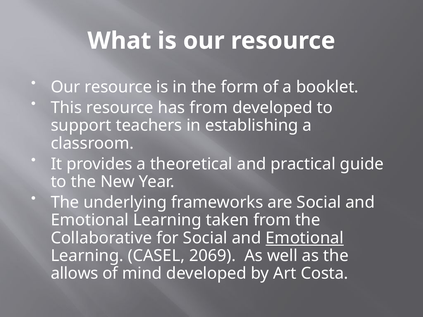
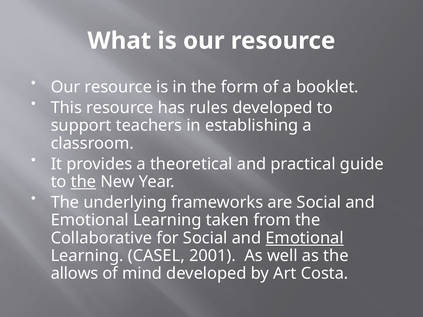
has from: from -> rules
the at (83, 182) underline: none -> present
2069: 2069 -> 2001
